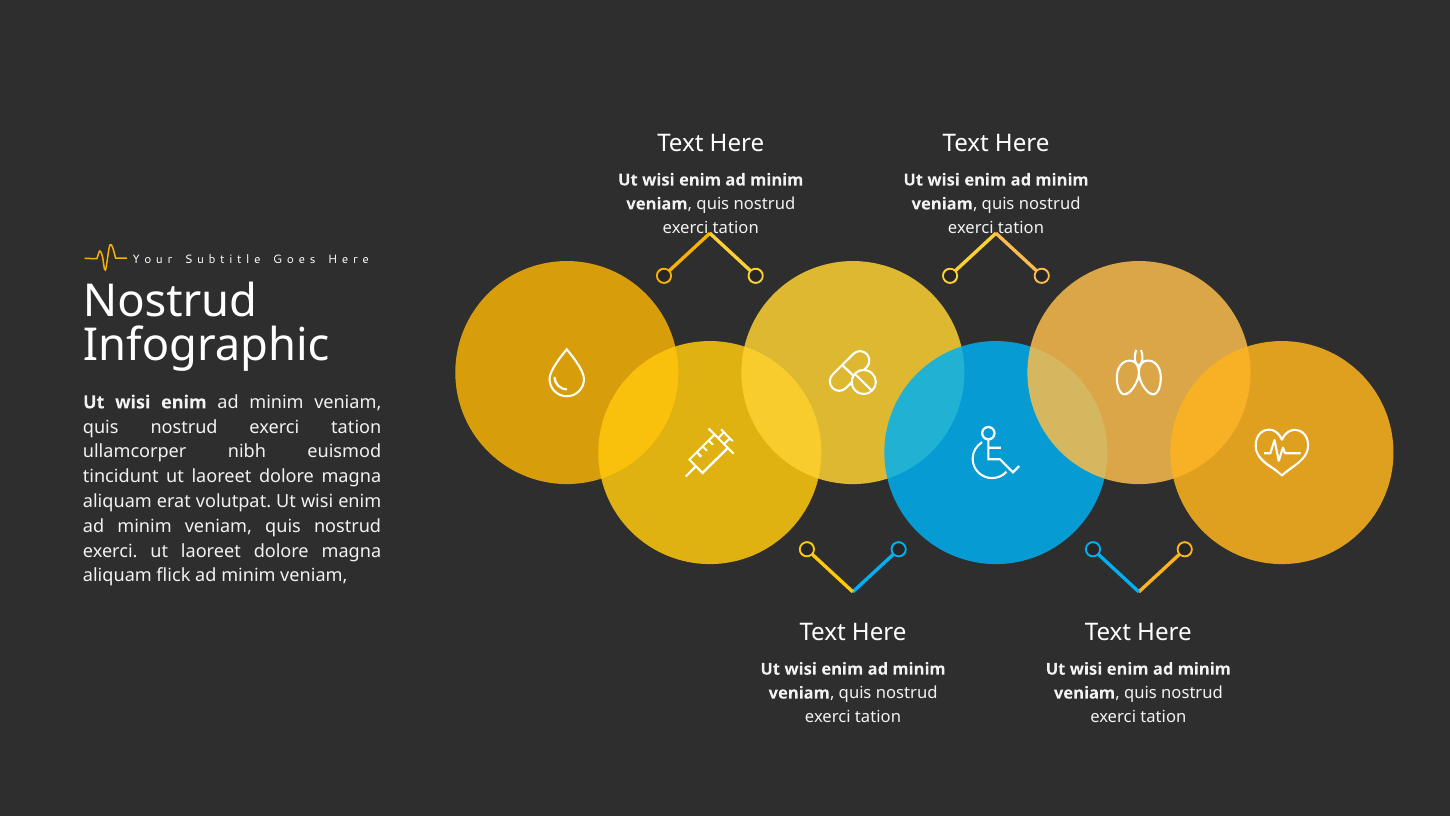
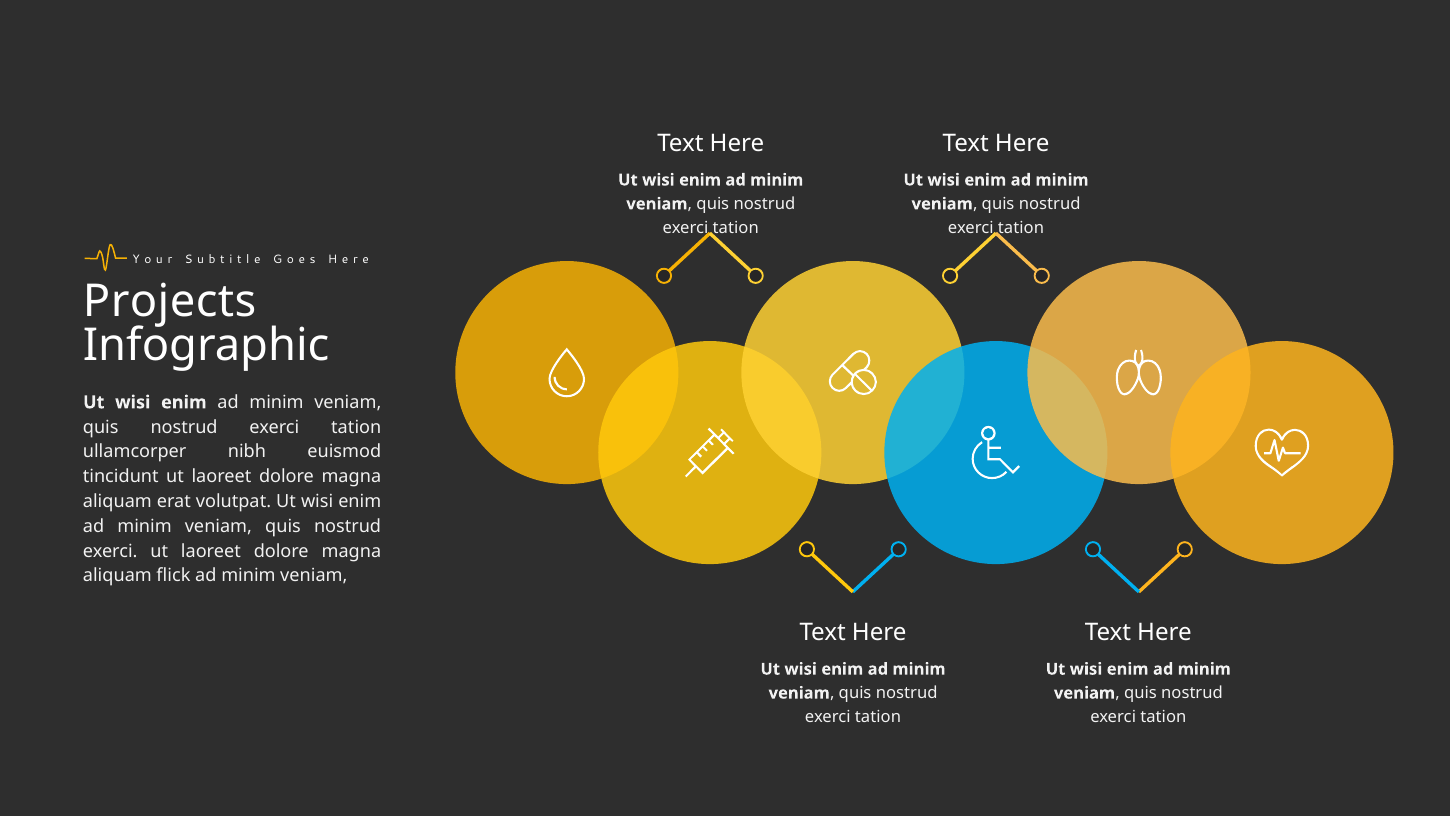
Nostrud at (170, 302): Nostrud -> Projects
